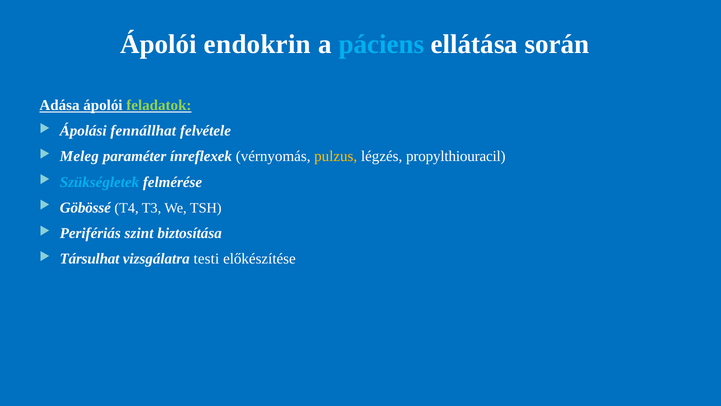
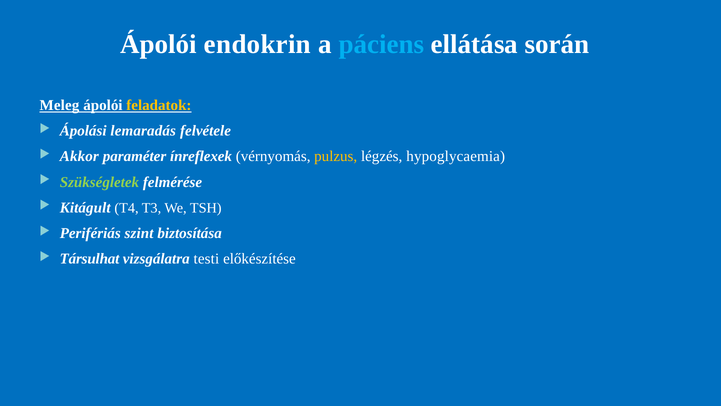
Adása: Adása -> Meleg
feladatok colour: light green -> yellow
fennállhat: fennállhat -> lemaradás
Meleg: Meleg -> Akkor
propylthiouracil: propylthiouracil -> hypoglycaemia
Szükségletek colour: light blue -> light green
Göbössé: Göbössé -> Kitágult
